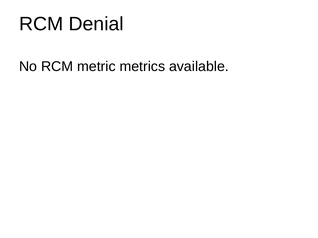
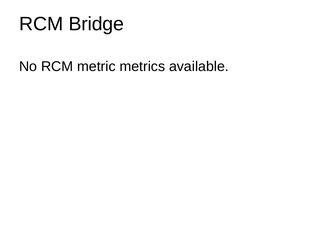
Denial: Denial -> Bridge
